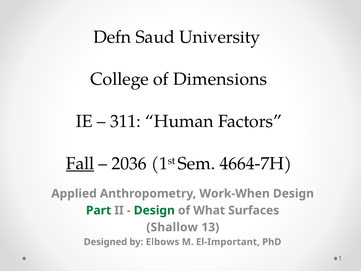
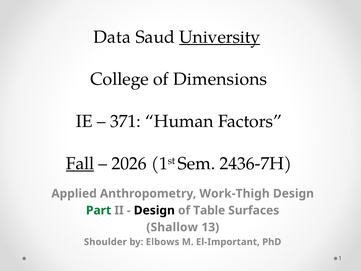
Defn: Defn -> Data
University underline: none -> present
311: 311 -> 371
2036: 2036 -> 2026
4664-7H: 4664-7H -> 2436-7H
Work-When: Work-When -> Work-Thigh
Design at (154, 210) colour: green -> black
What: What -> Table
Designed: Designed -> Shoulder
